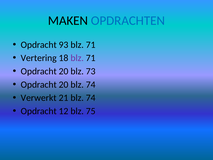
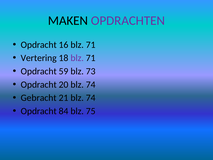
OPDRACHTEN colour: blue -> purple
93: 93 -> 16
20 at (64, 71): 20 -> 59
Verwerkt: Verwerkt -> Gebracht
12: 12 -> 84
